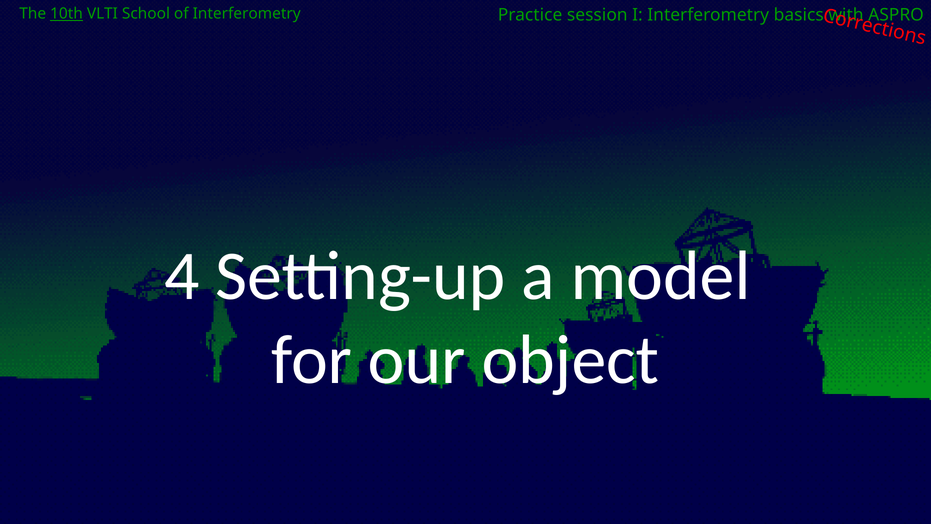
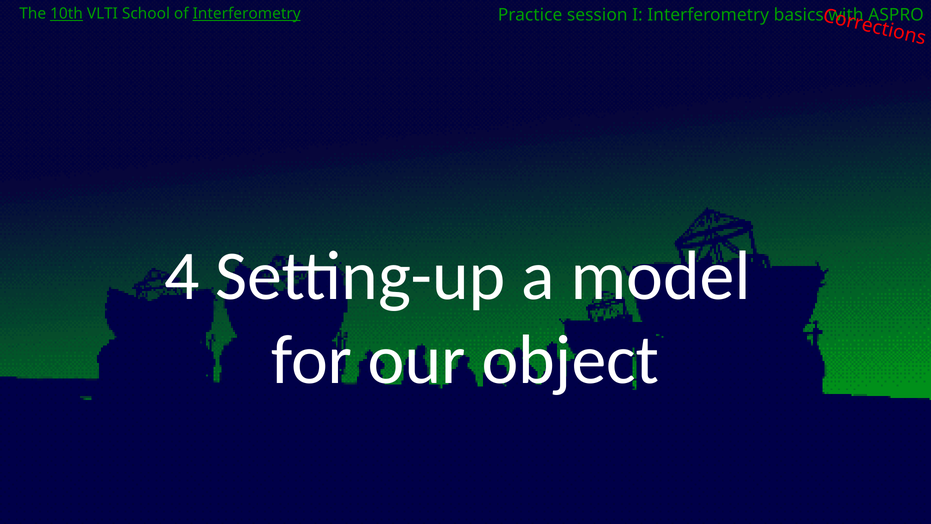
Interferometry at (247, 14) underline: none -> present
